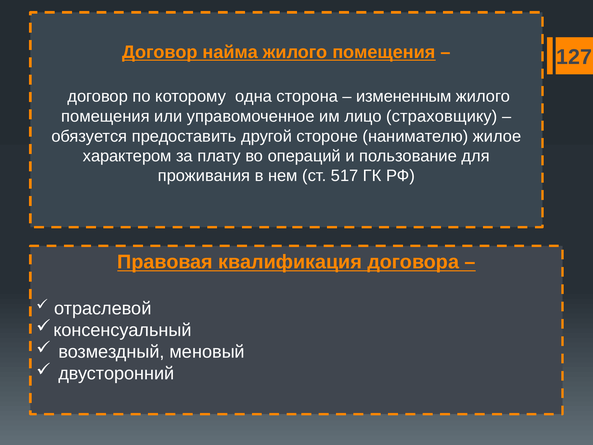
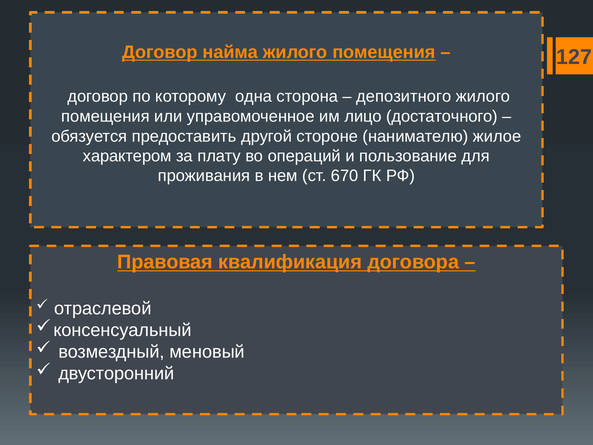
измененным: измененным -> депозитного
страховщику: страховщику -> достаточного
517: 517 -> 670
